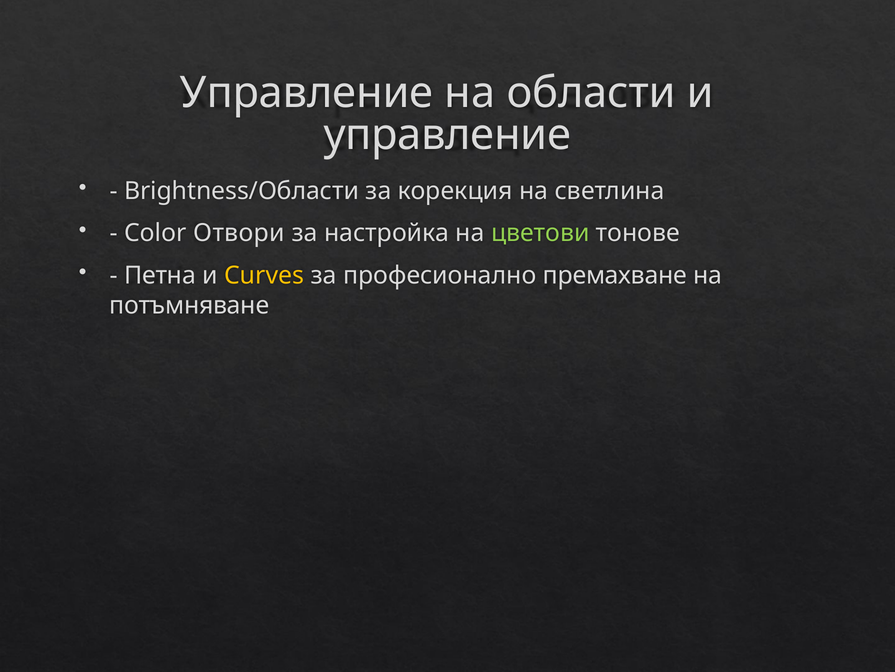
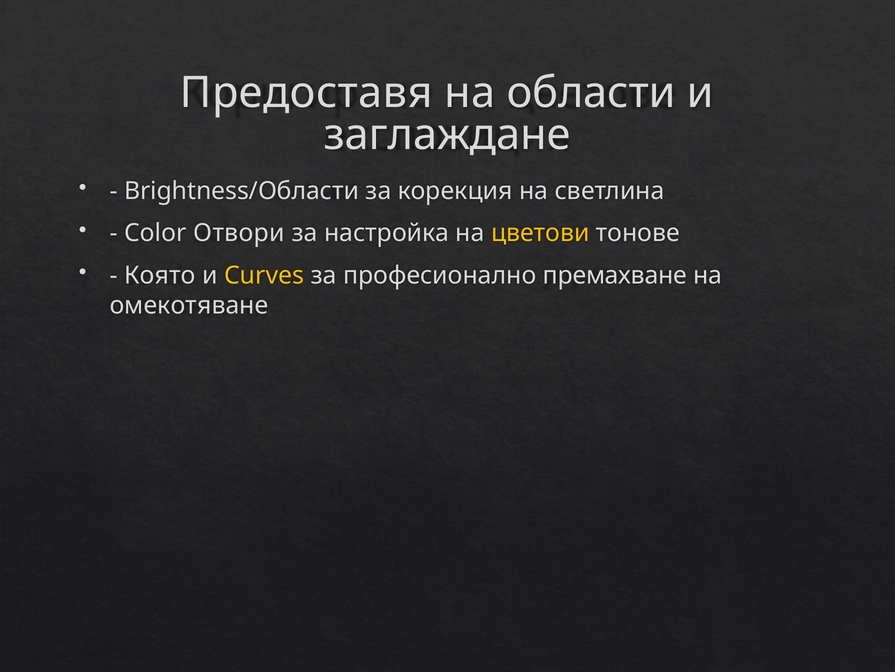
Управление at (307, 93): Управление -> Предоставя
управление at (447, 135): управление -> заглаждане
цветови colour: light green -> yellow
Петна: Петна -> Която
потъмняване: потъмняване -> омекотяване
